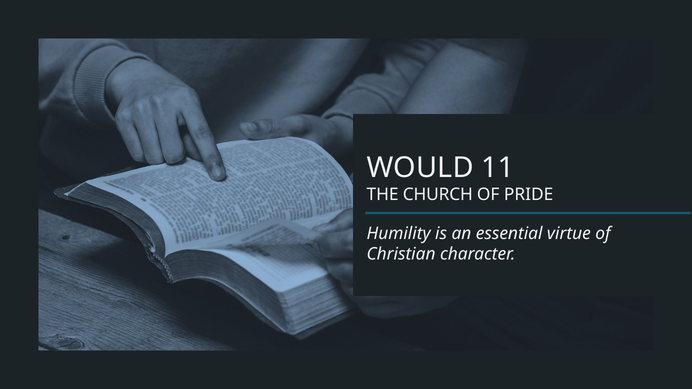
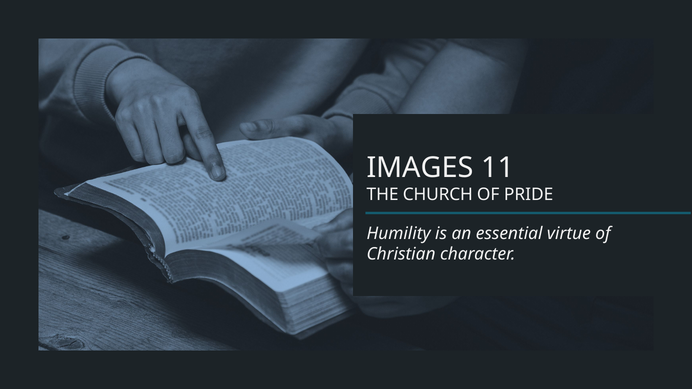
WOULD: WOULD -> IMAGES
